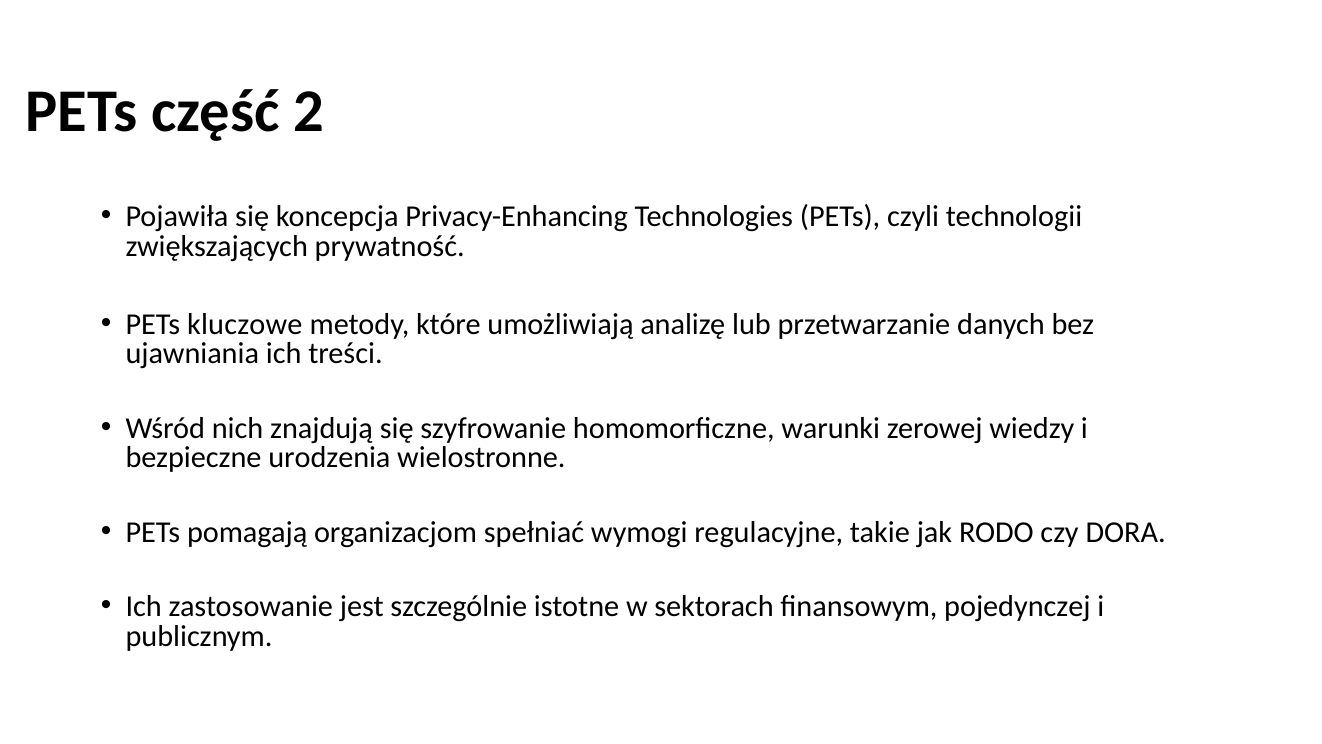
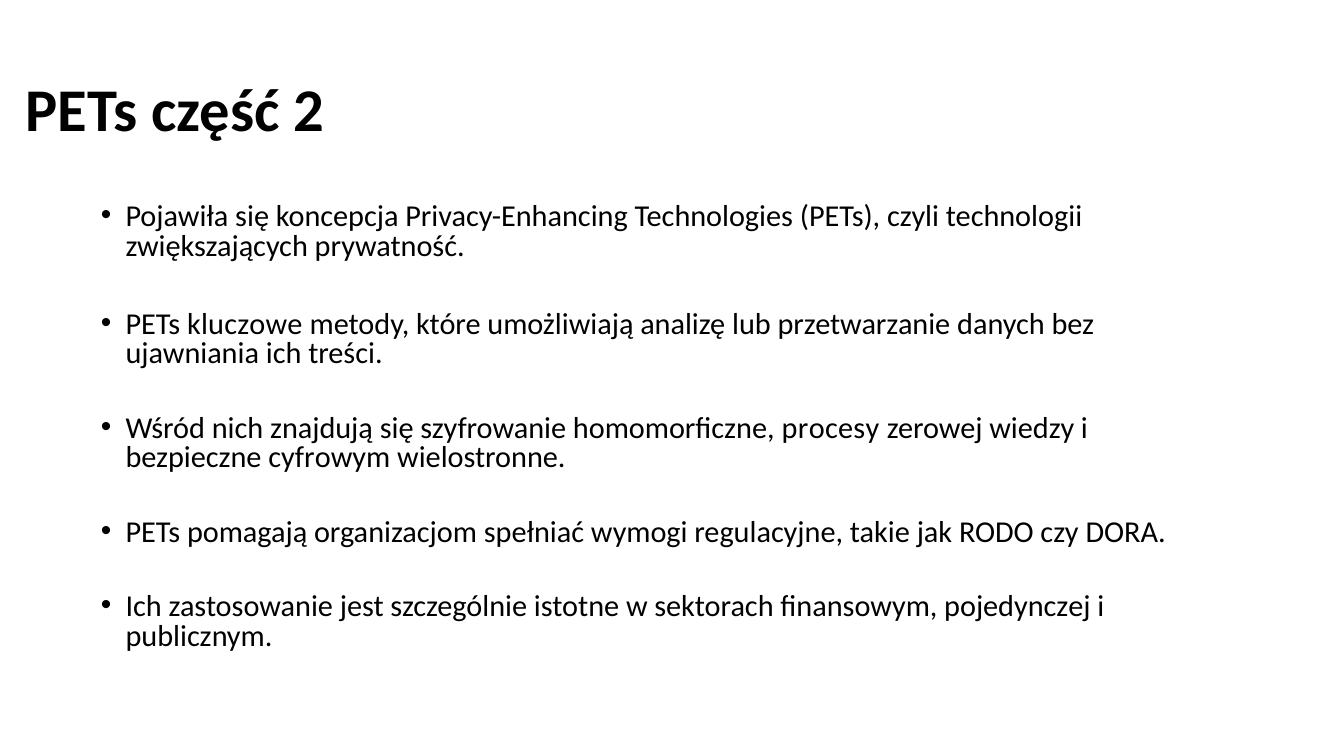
warunki: warunki -> procesy
urodzenia: urodzenia -> cyfrowym
